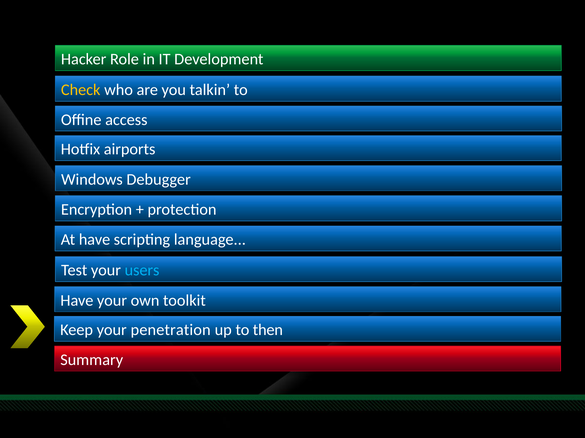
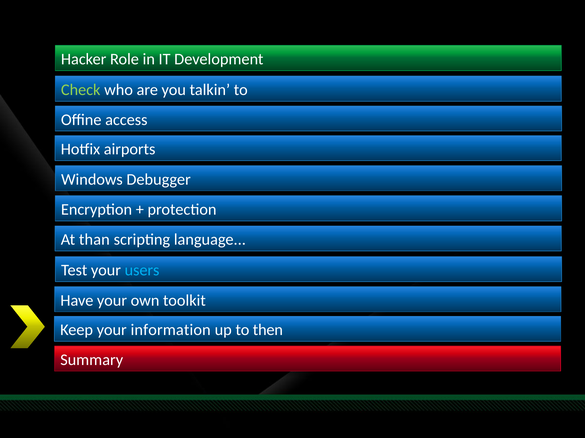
Check colour: yellow -> light green
At have: have -> than
penetration: penetration -> information
